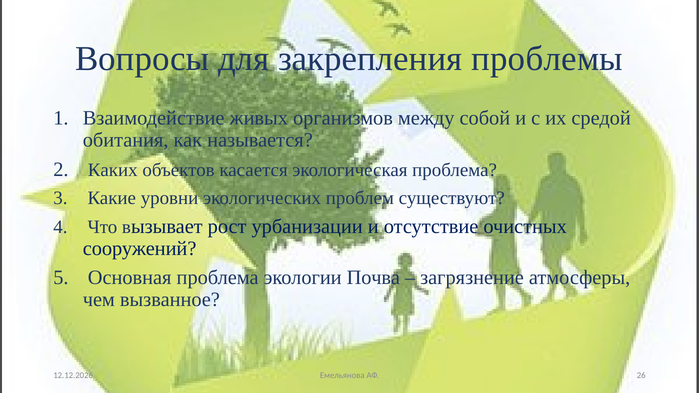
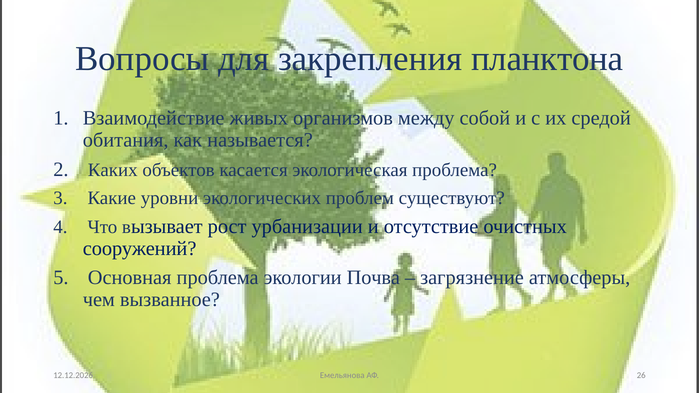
проблемы: проблемы -> планктона
